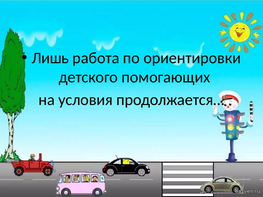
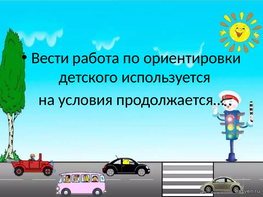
Лишь: Лишь -> Вести
помогающих: помогающих -> используется
